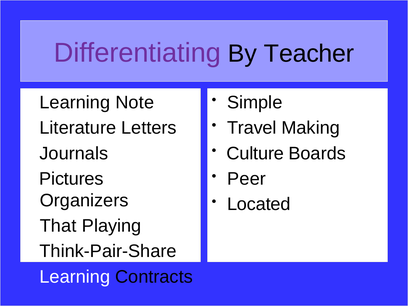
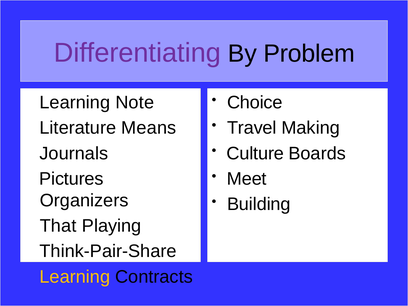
Teacher: Teacher -> Problem
Simple: Simple -> Choice
Letters: Letters -> Means
Peer: Peer -> Meet
Located: Located -> Building
Learning at (75, 277) colour: white -> yellow
